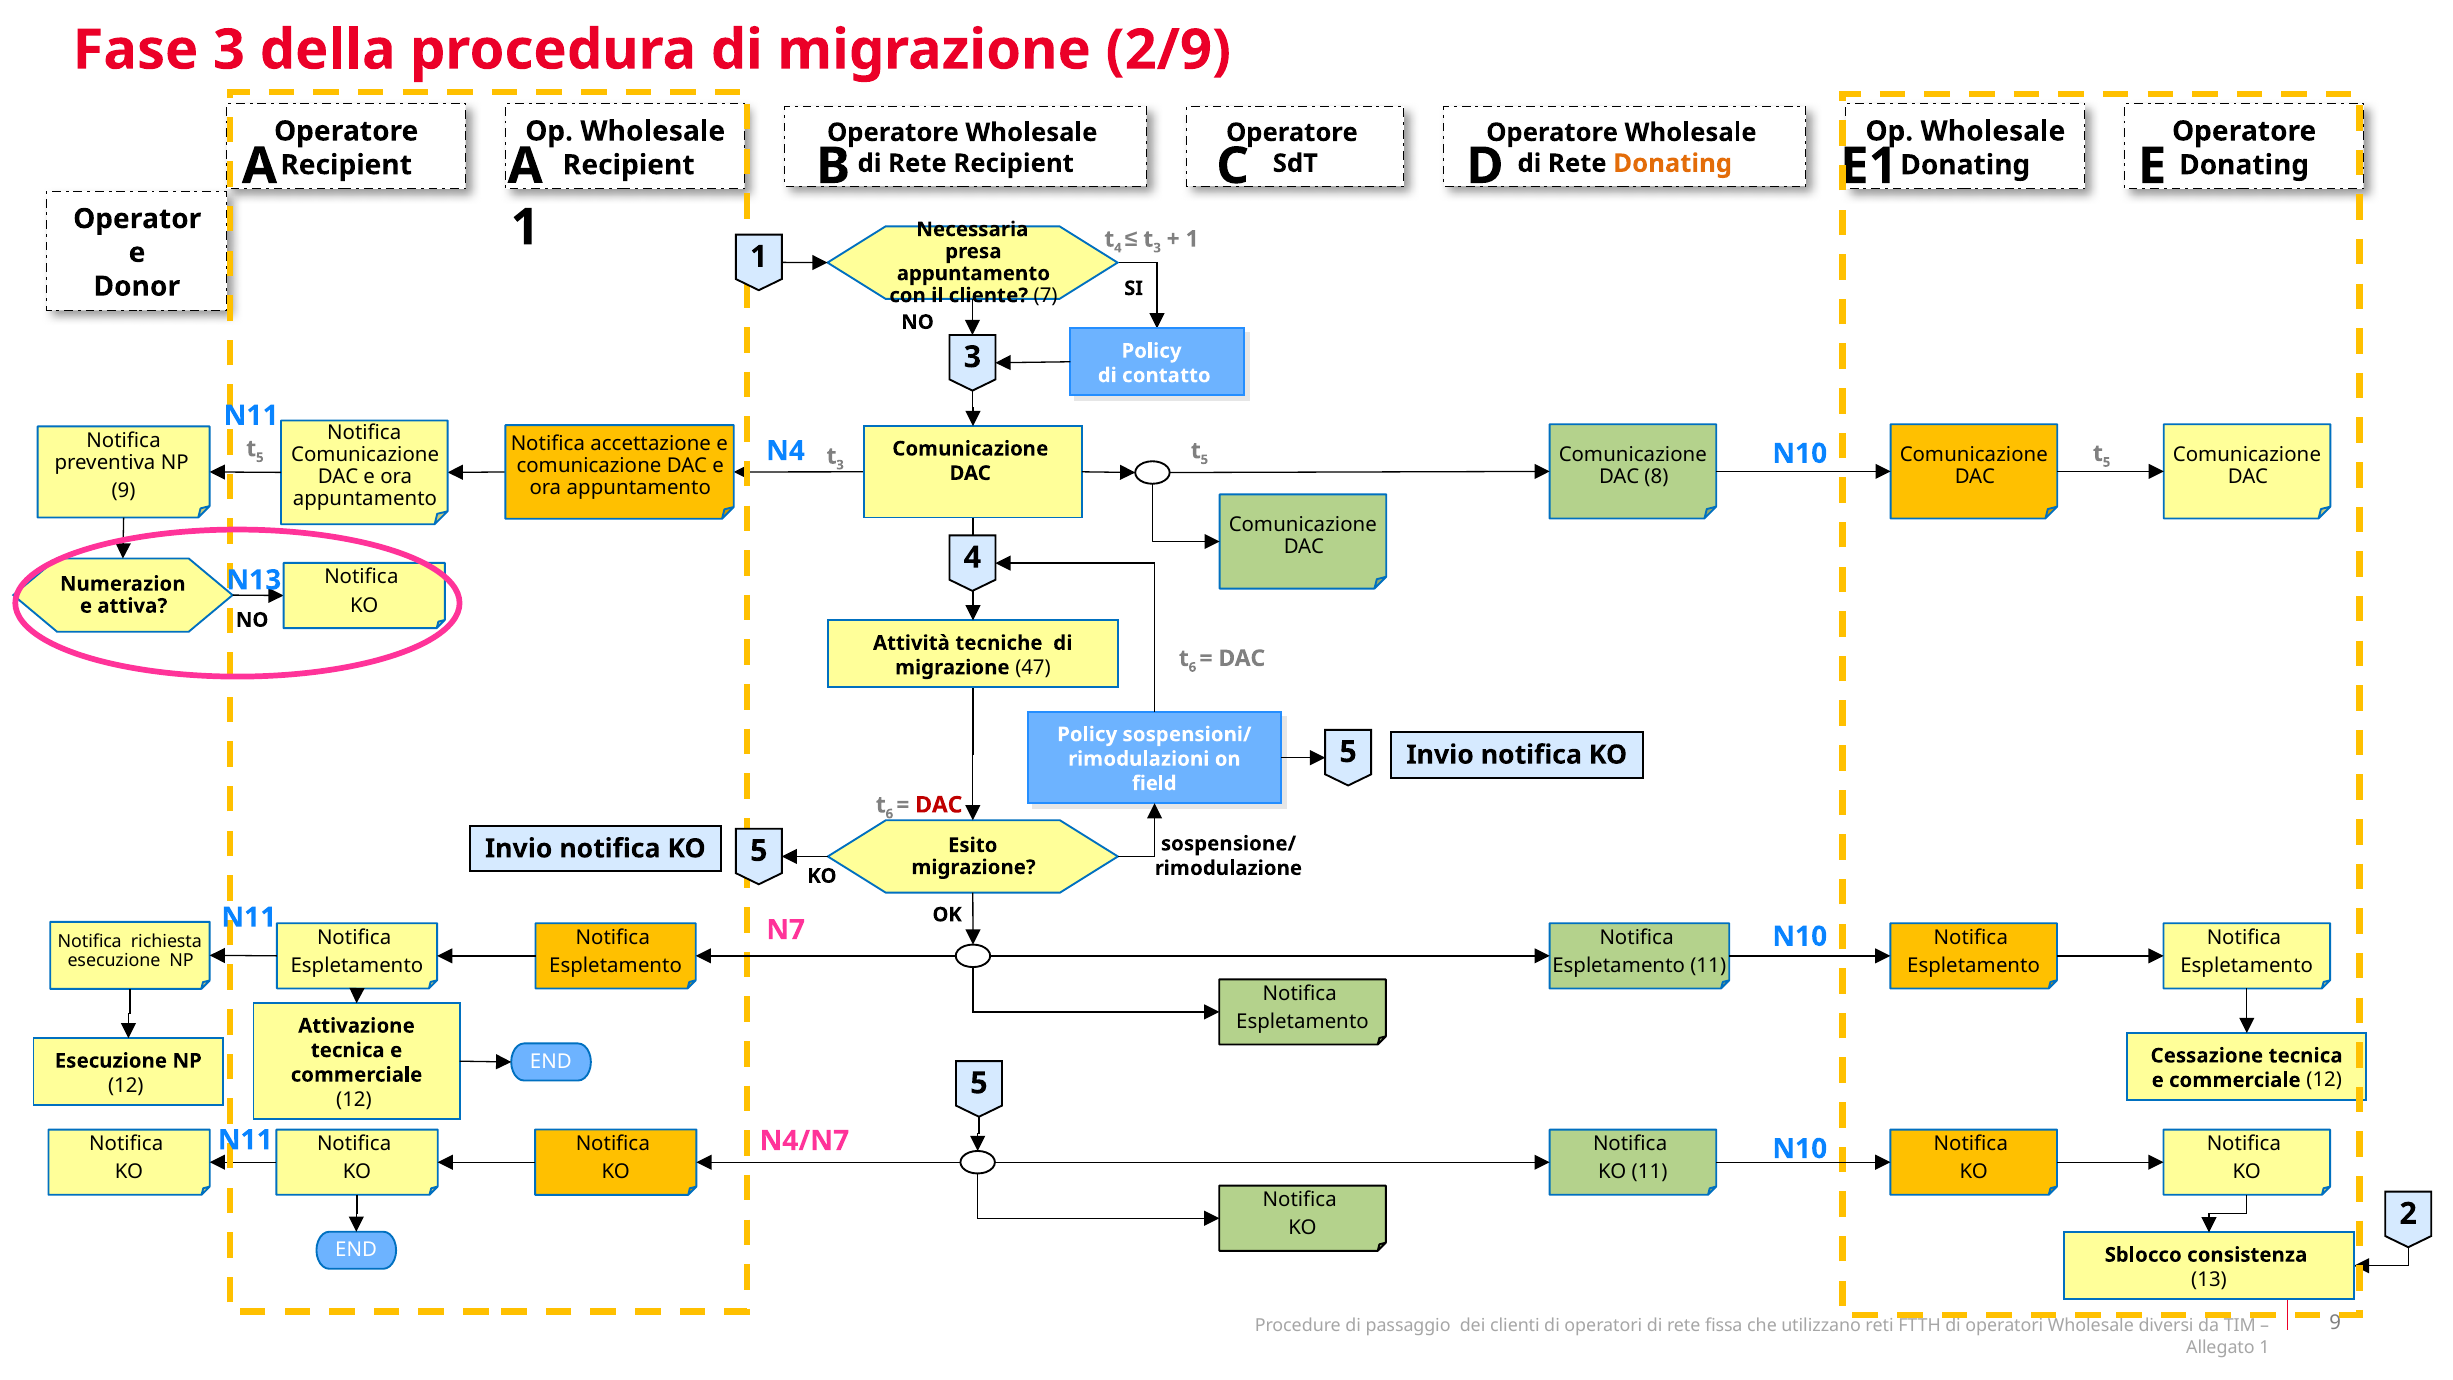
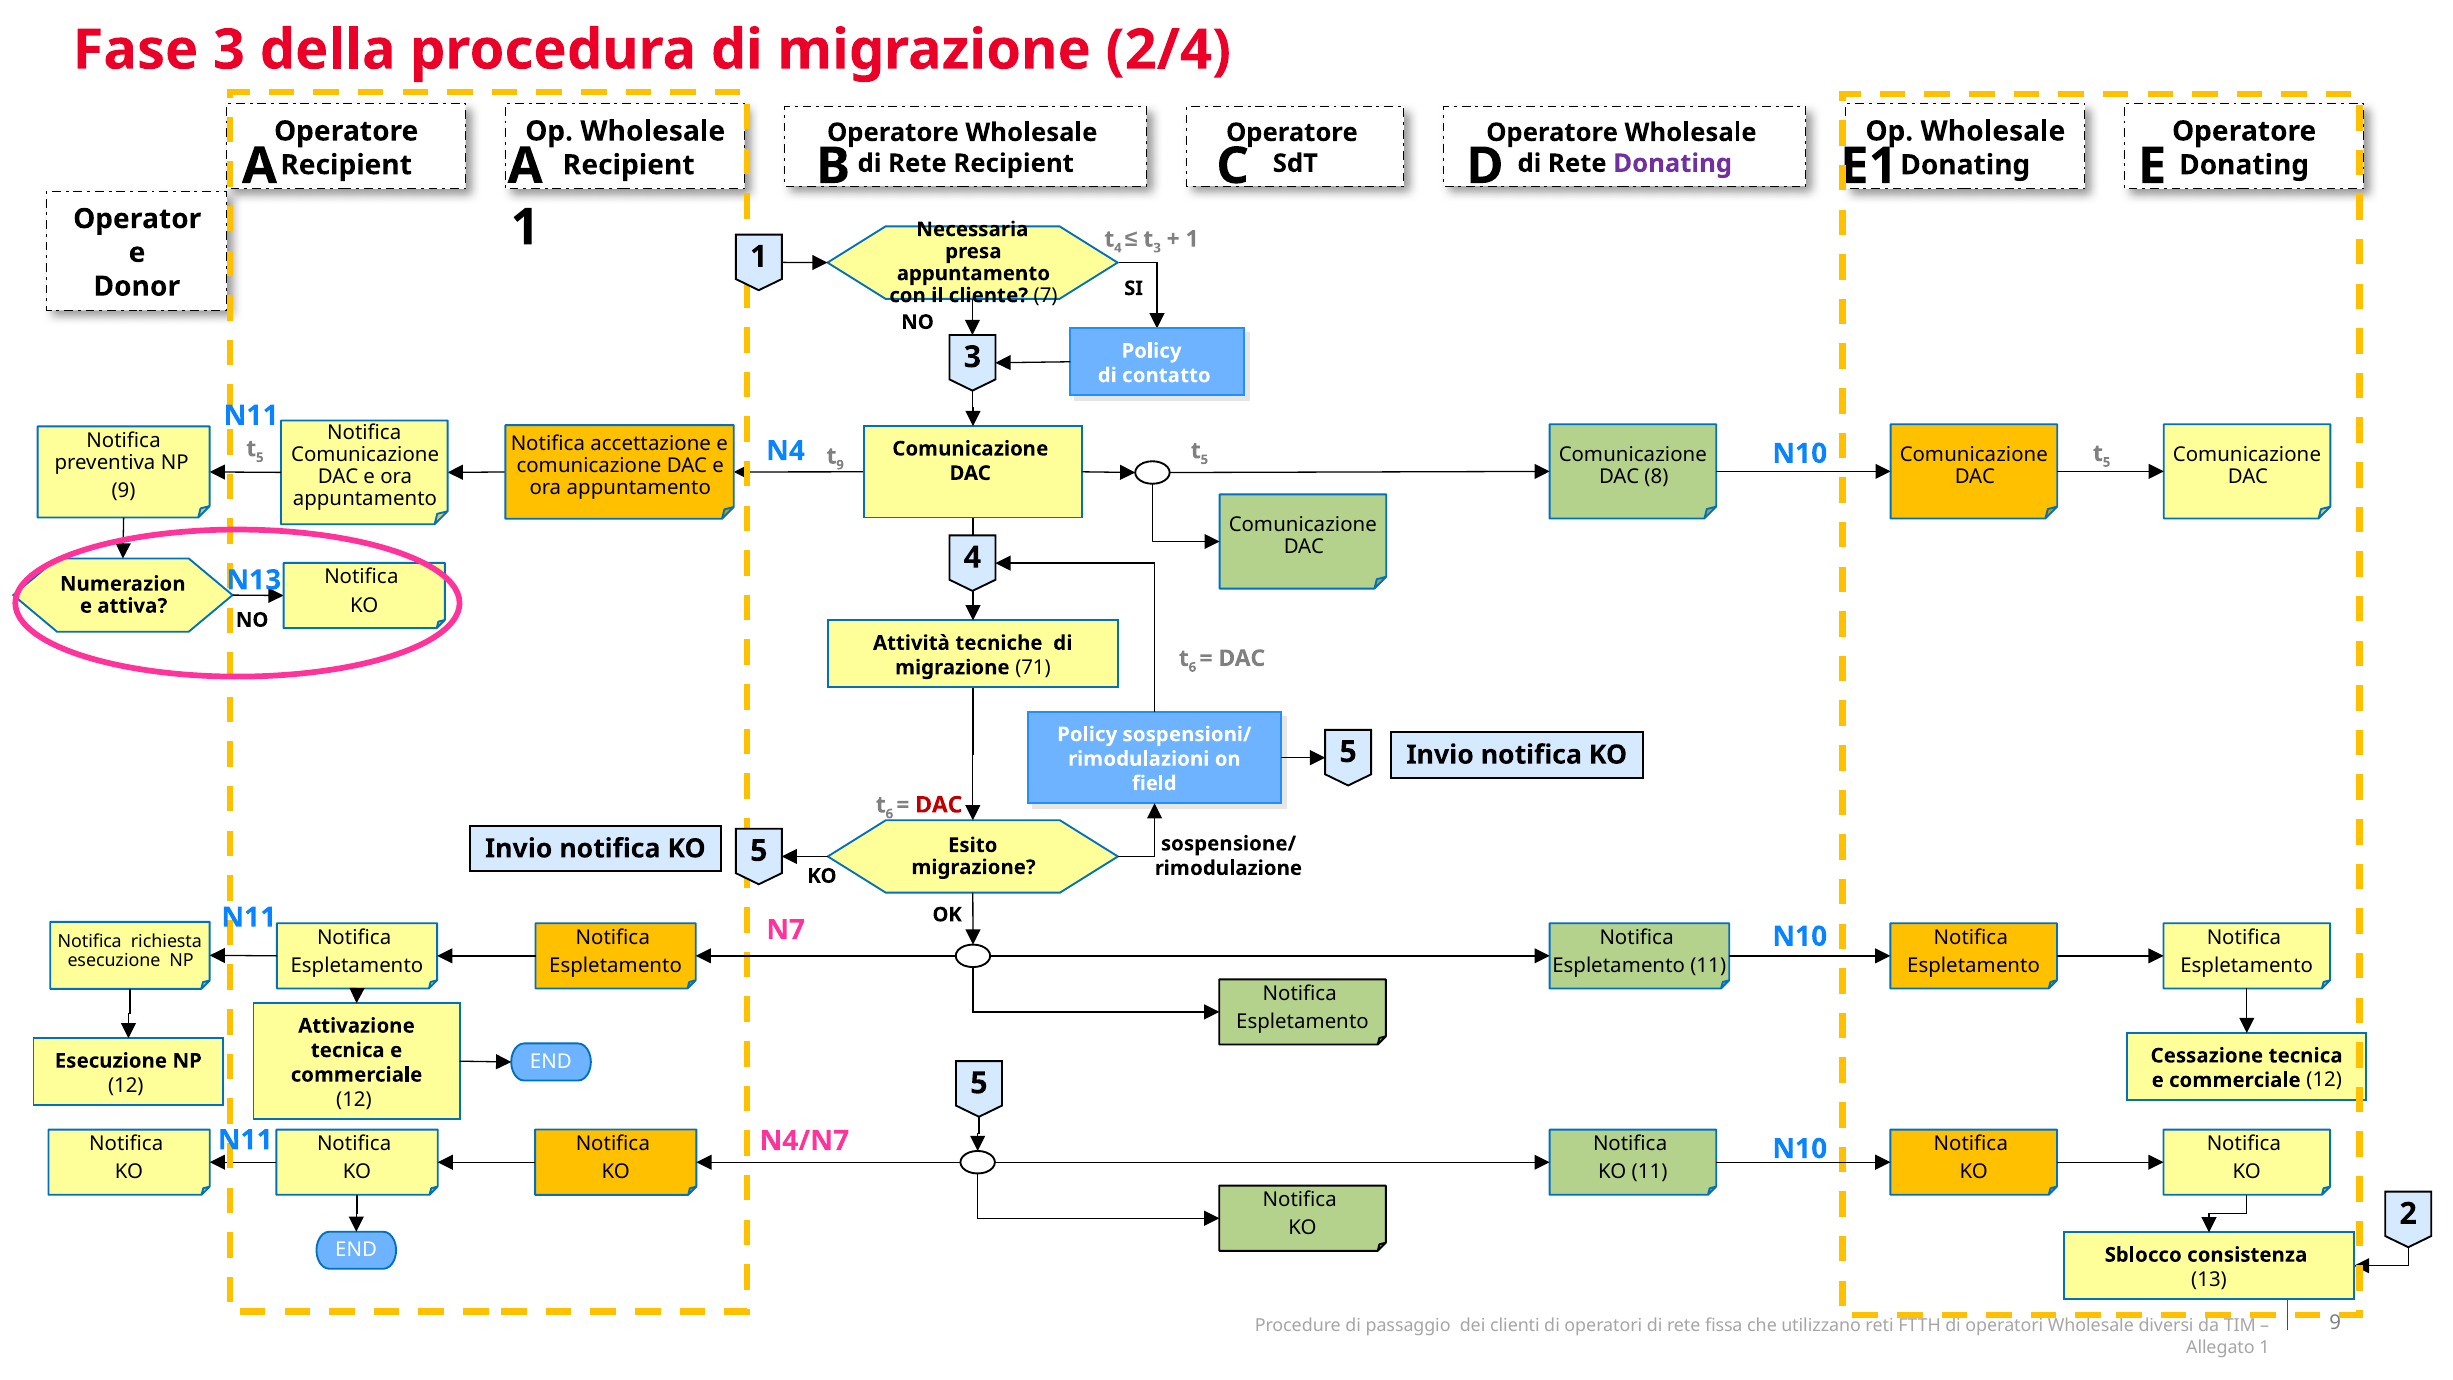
2/9: 2/9 -> 2/4
Donating at (1673, 163) colour: orange -> purple
3 at (840, 465): 3 -> 9
47: 47 -> 71
